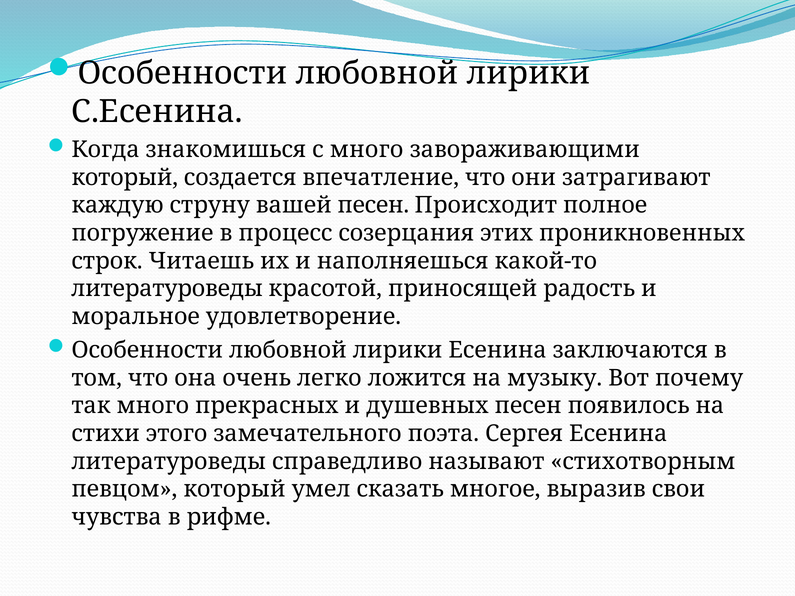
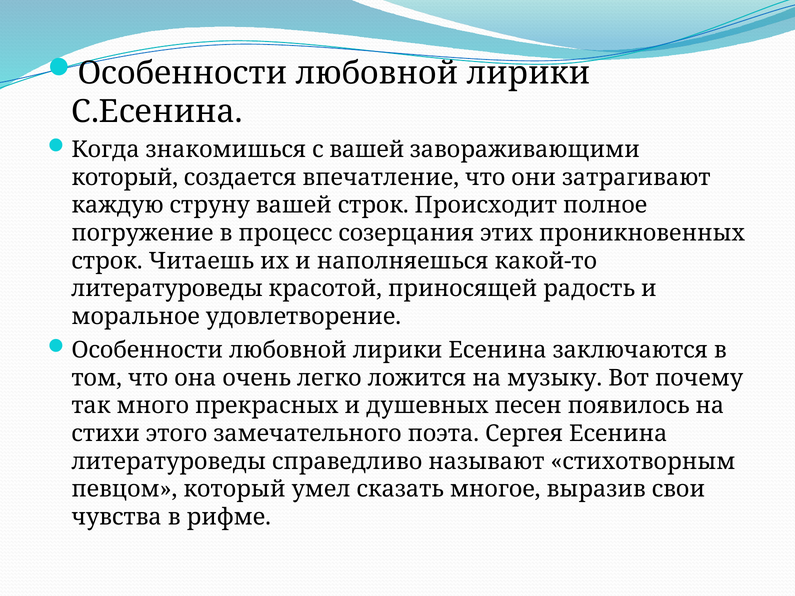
с много: много -> вашей
вашей песен: песен -> строк
